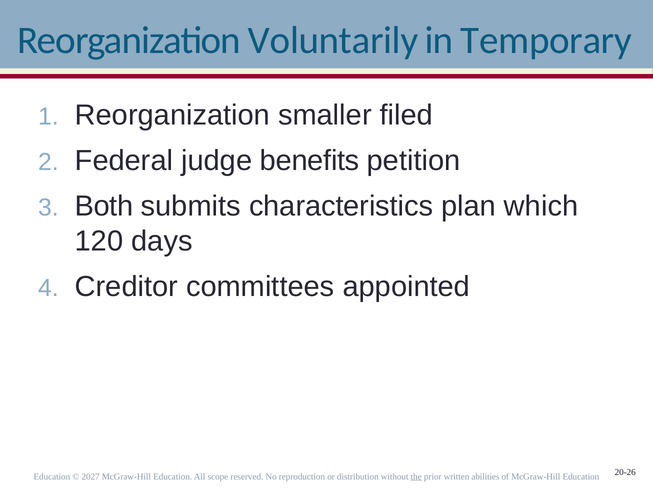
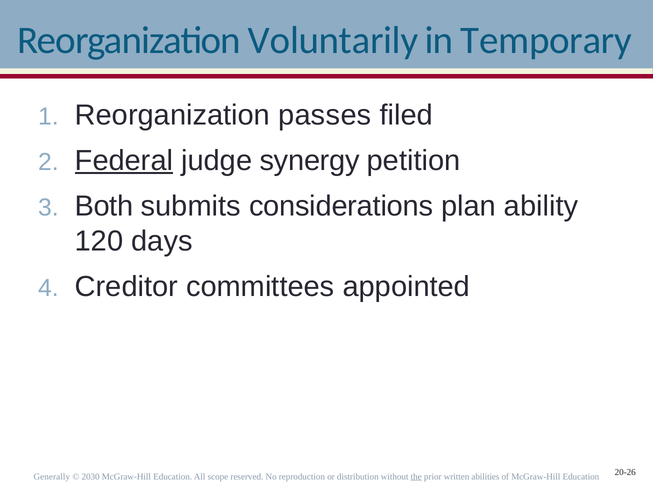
smaller: smaller -> passes
Federal underline: none -> present
benefits: benefits -> synergy
characteristics: characteristics -> considerations
which: which -> ability
Education at (52, 477): Education -> Generally
2027: 2027 -> 2030
